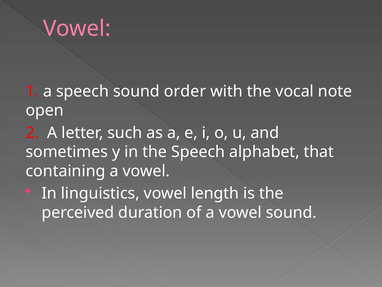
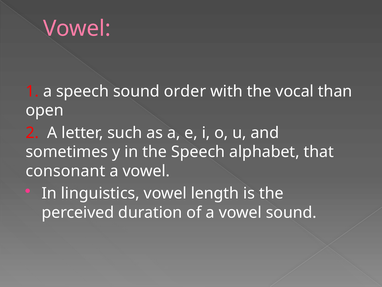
note: note -> than
containing: containing -> consonant
